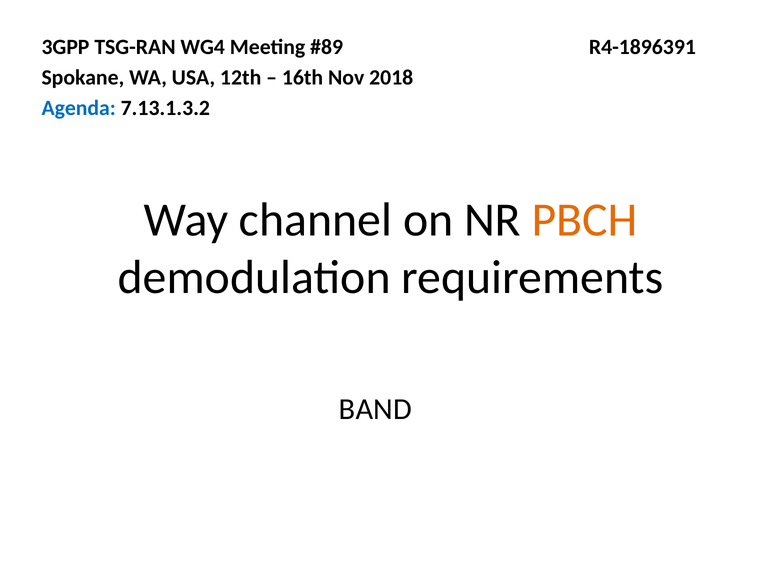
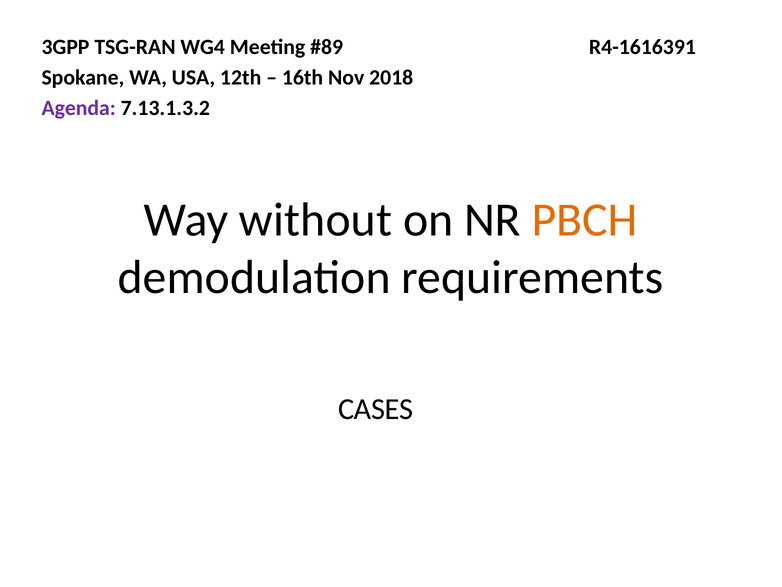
R4-1896391: R4-1896391 -> R4-1616391
Agenda colour: blue -> purple
channel: channel -> without
BAND: BAND -> CASES
